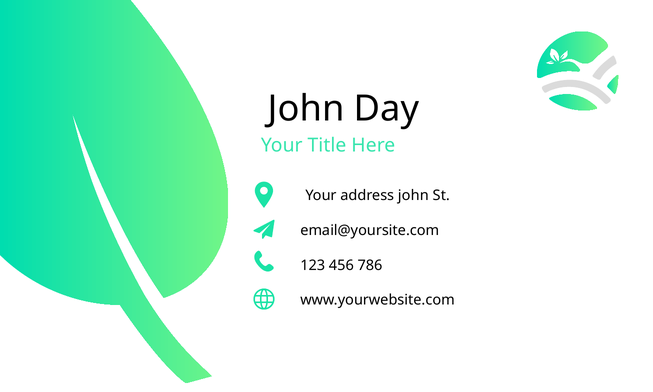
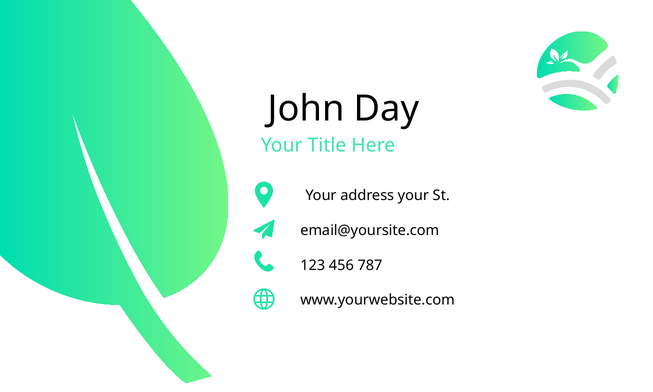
address john: john -> your
786: 786 -> 787
